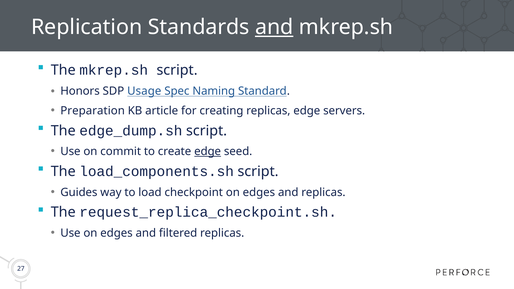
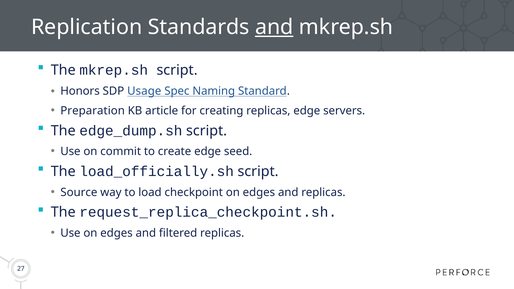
edge at (208, 152) underline: present -> none
load_components.sh: load_components.sh -> load_officially.sh
Guides: Guides -> Source
